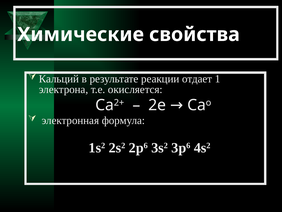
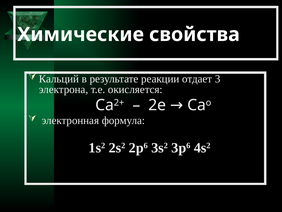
1: 1 -> 3
